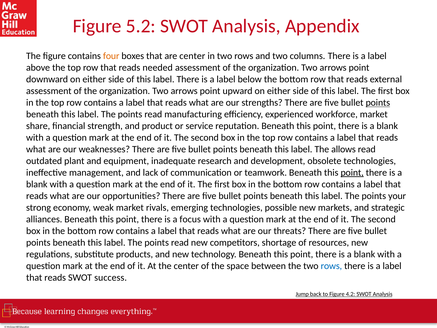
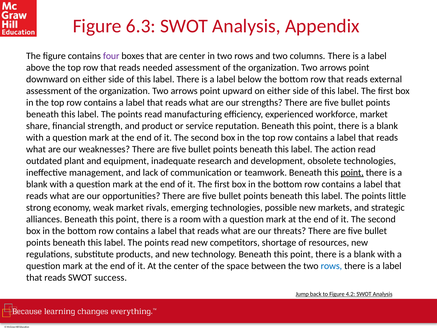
5.2: 5.2 -> 6.3
four colour: orange -> purple
points at (378, 103) underline: present -> none
allows: allows -> action
your: your -> little
focus: focus -> room
